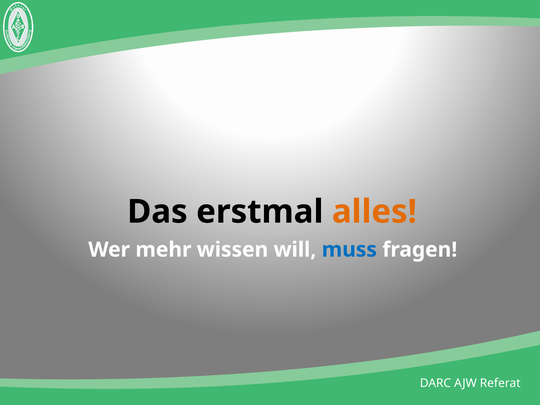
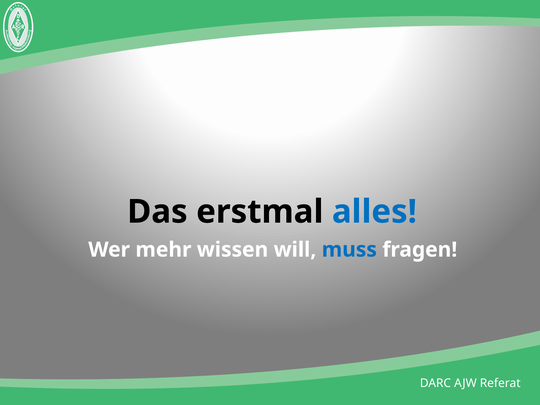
alles colour: orange -> blue
